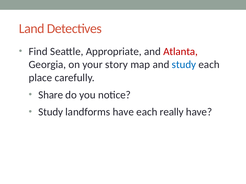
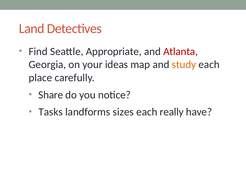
story: story -> ideas
study at (184, 65) colour: blue -> orange
Study at (51, 112): Study -> Tasks
landforms have: have -> sizes
